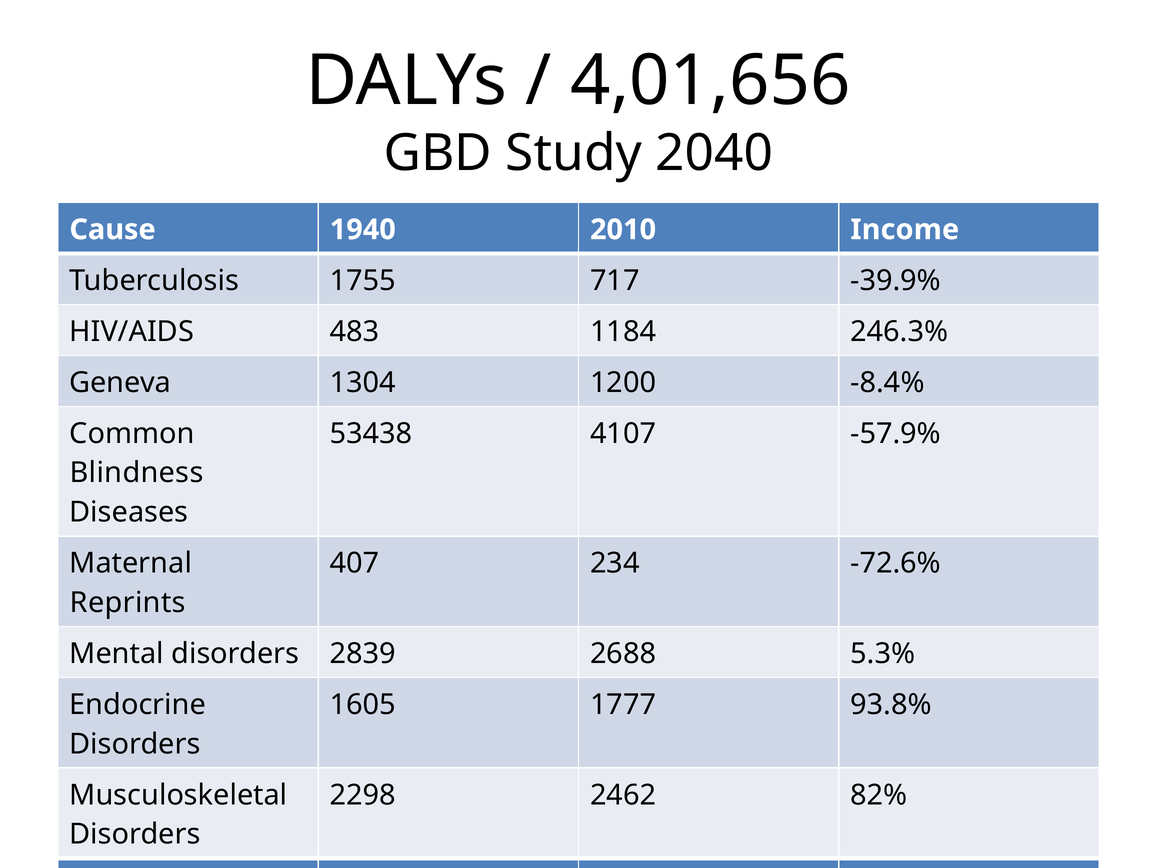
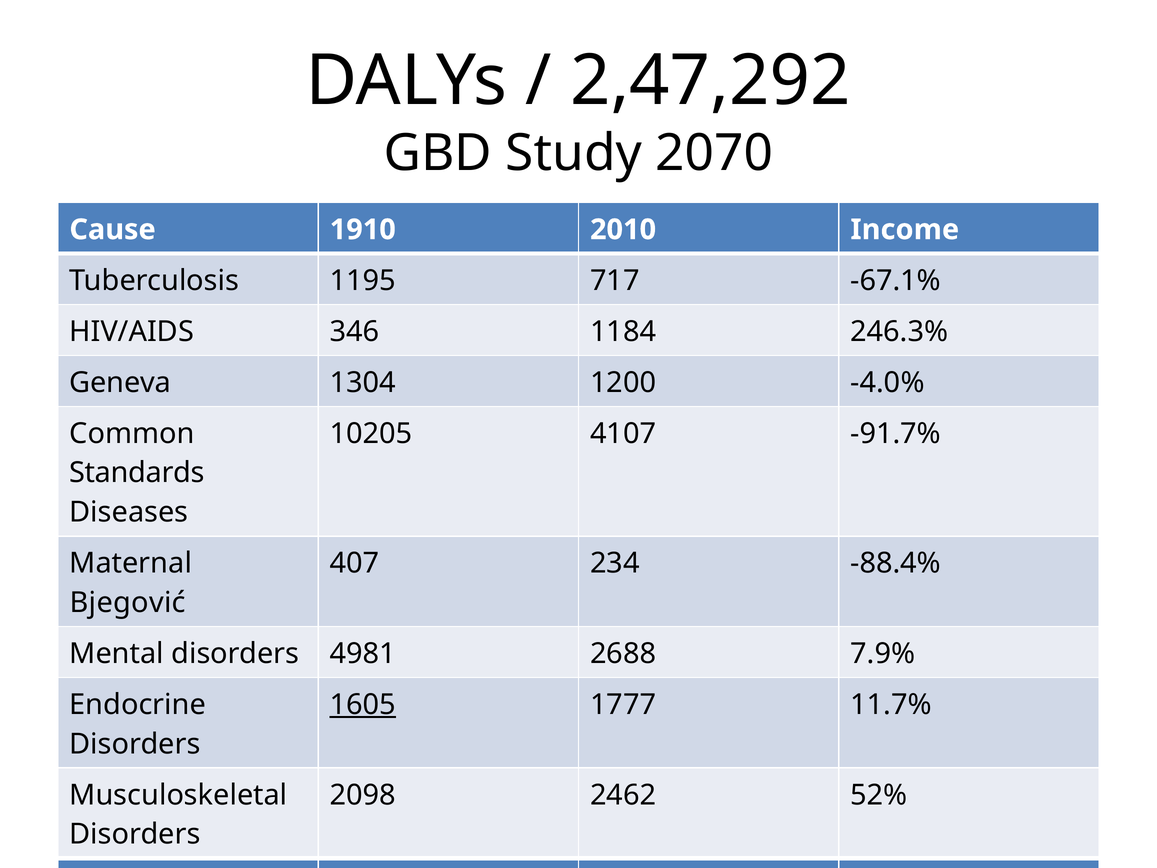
4,01,656: 4,01,656 -> 2,47,292
2040: 2040 -> 2070
1940: 1940 -> 1910
1755: 1755 -> 1195
-39.9%: -39.9% -> -67.1%
483: 483 -> 346
-8.4%: -8.4% -> -4.0%
53438: 53438 -> 10205
-57.9%: -57.9% -> -91.7%
Blindness: Blindness -> Standards
-72.6%: -72.6% -> -88.4%
Reprints: Reprints -> Bjegović
2839: 2839 -> 4981
5.3%: 5.3% -> 7.9%
1605 underline: none -> present
93.8%: 93.8% -> 11.7%
2298: 2298 -> 2098
82%: 82% -> 52%
